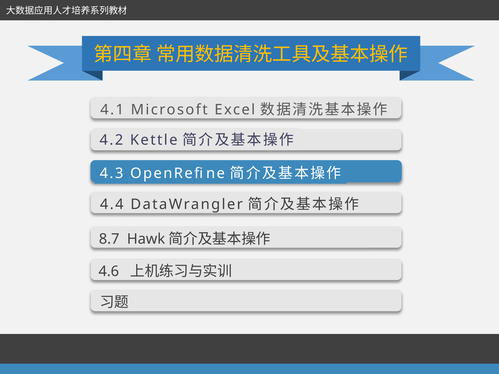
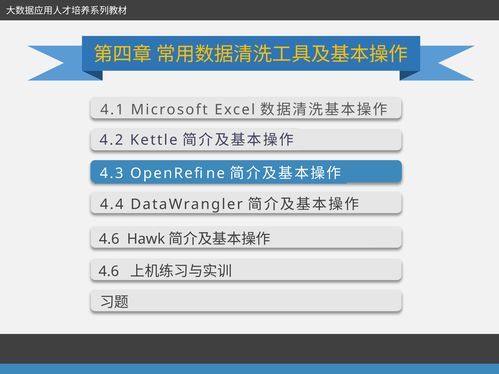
8.7 at (109, 239): 8.7 -> 4.6
